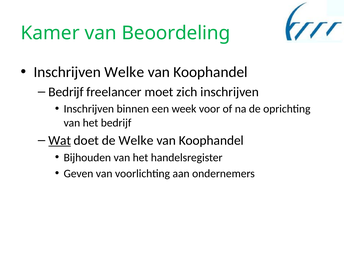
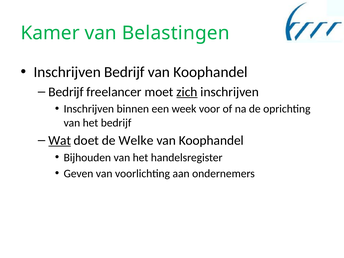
Beoordeling: Beoordeling -> Belastingen
Inschrijven Welke: Welke -> Bedrijf
zich underline: none -> present
